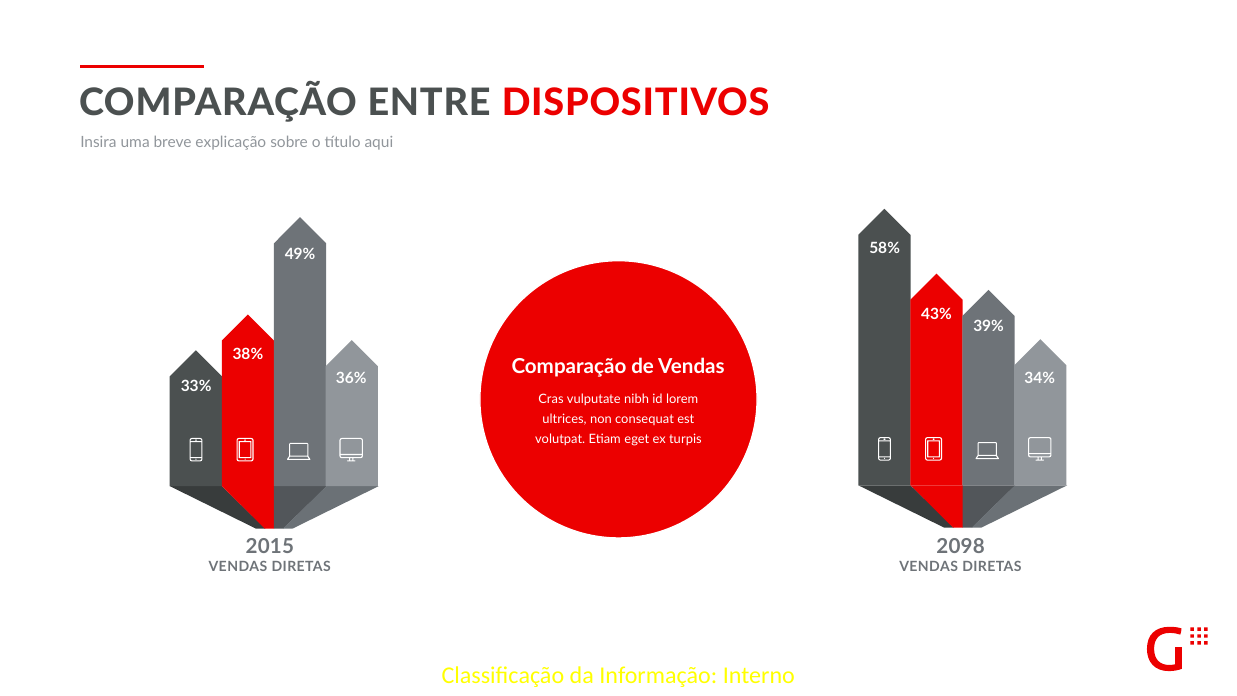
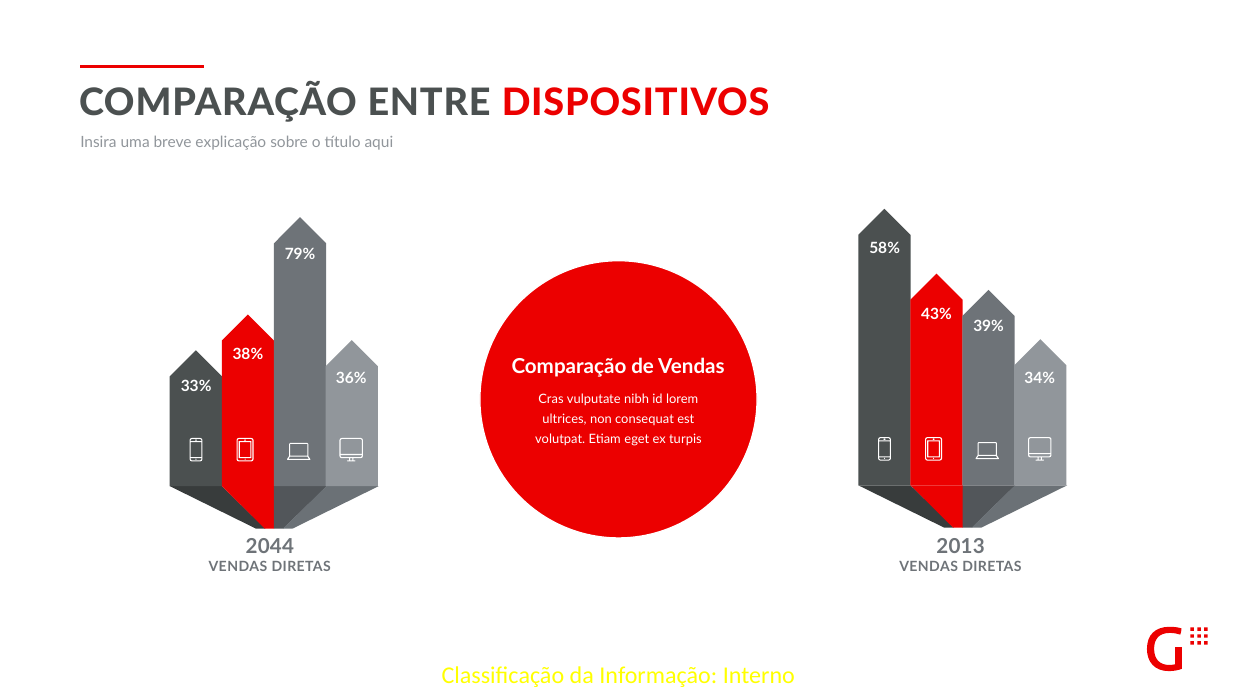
49%: 49% -> 79%
2015: 2015 -> 2044
2098: 2098 -> 2013
